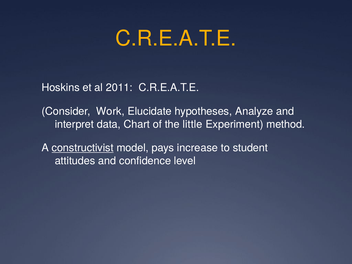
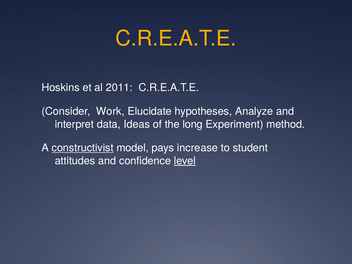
Chart: Chart -> Ideas
little: little -> long
level underline: none -> present
